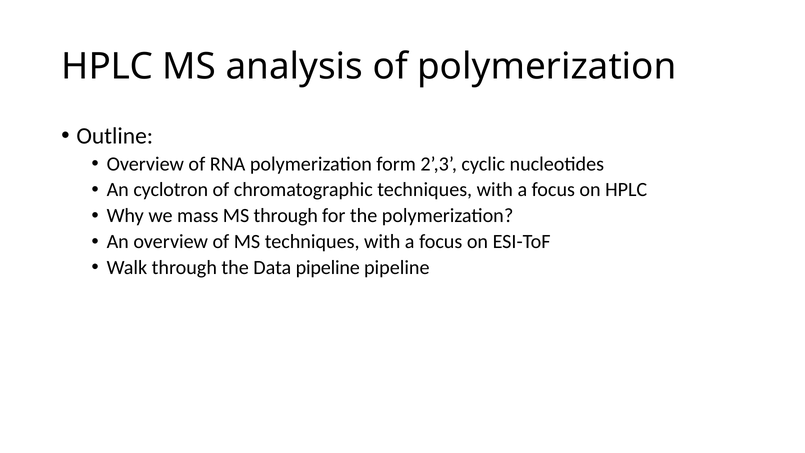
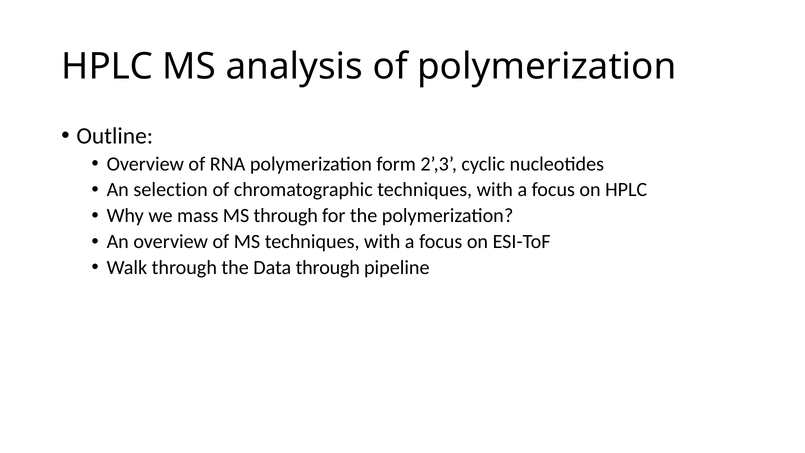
cyclotron: cyclotron -> selection
Data pipeline: pipeline -> through
